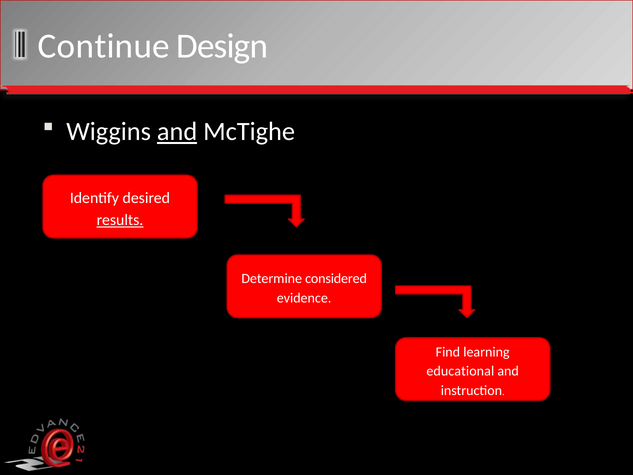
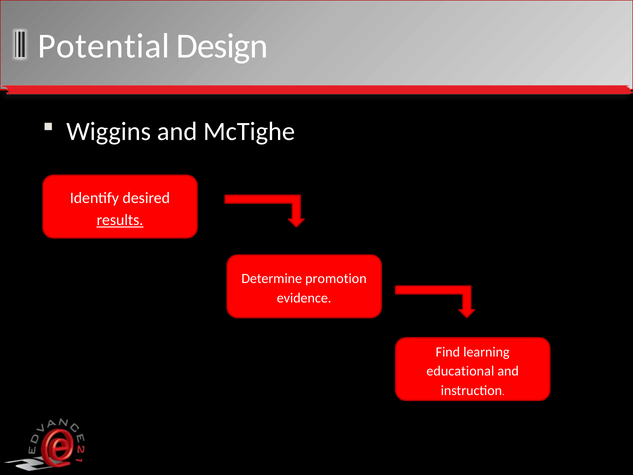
Continue: Continue -> Potential
and at (177, 132) underline: present -> none
considered: considered -> promotion
